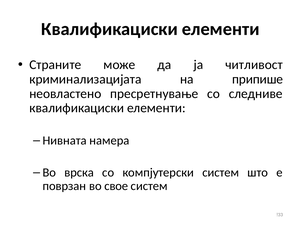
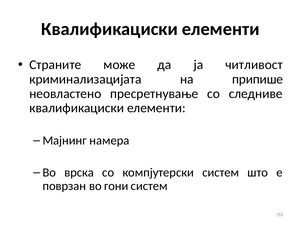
Нивната: Нивната -> Mајнинг
свое: свое -> гони
